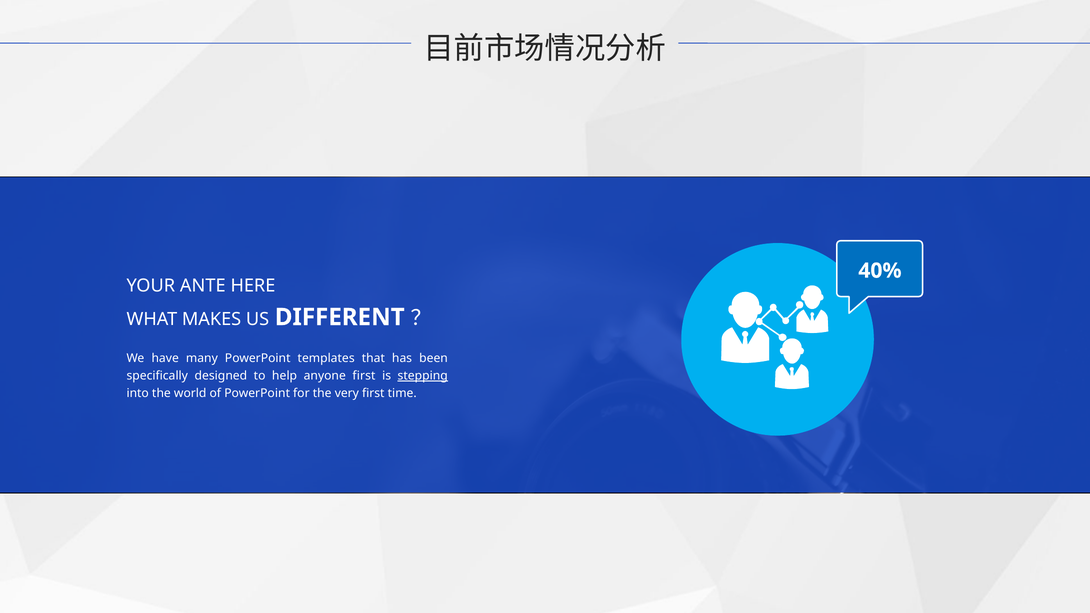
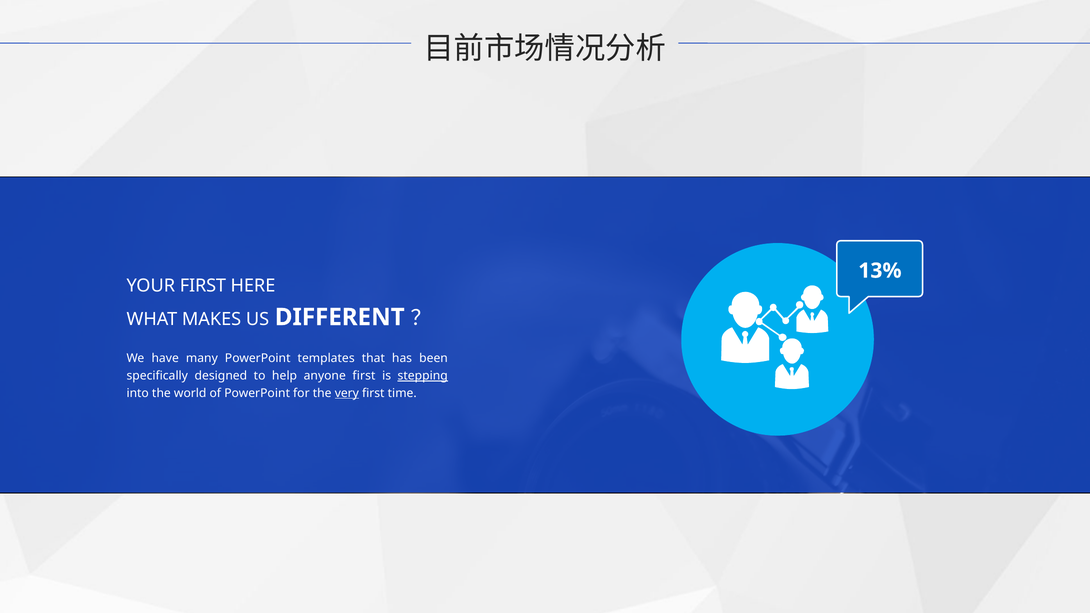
40%: 40% -> 13%
YOUR ANTE: ANTE -> FIRST
very underline: none -> present
